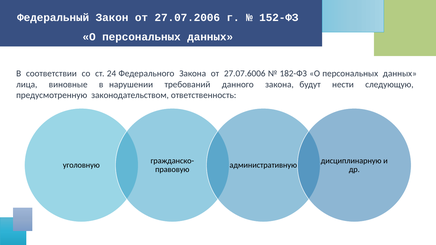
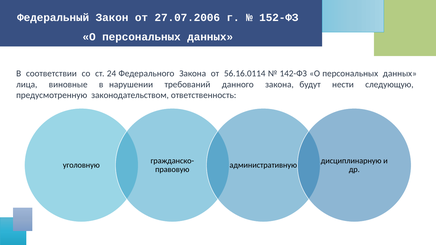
27.07.6006: 27.07.6006 -> 56.16.0114
182-ФЗ: 182-ФЗ -> 142-ФЗ
